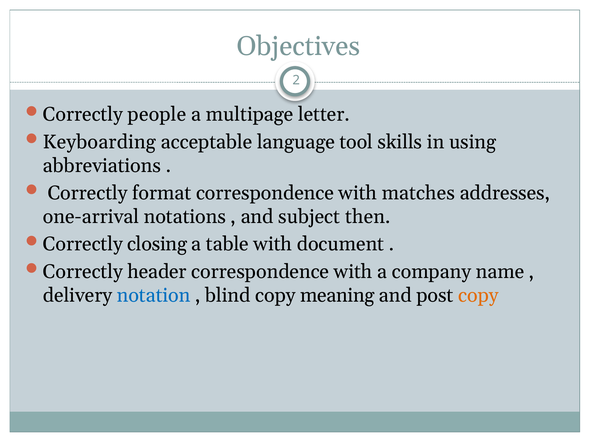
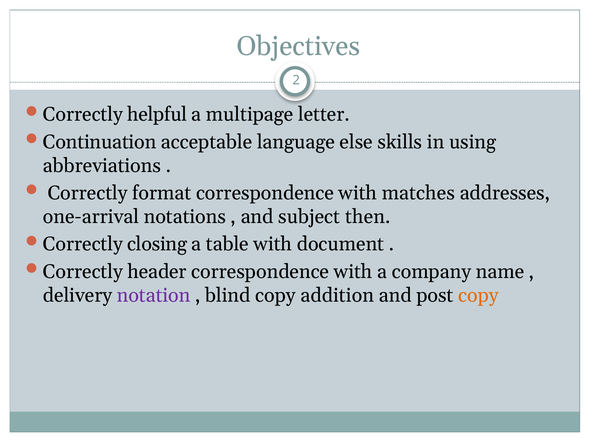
people: people -> helpful
Keyboarding: Keyboarding -> Continuation
tool: tool -> else
notation colour: blue -> purple
meaning: meaning -> addition
